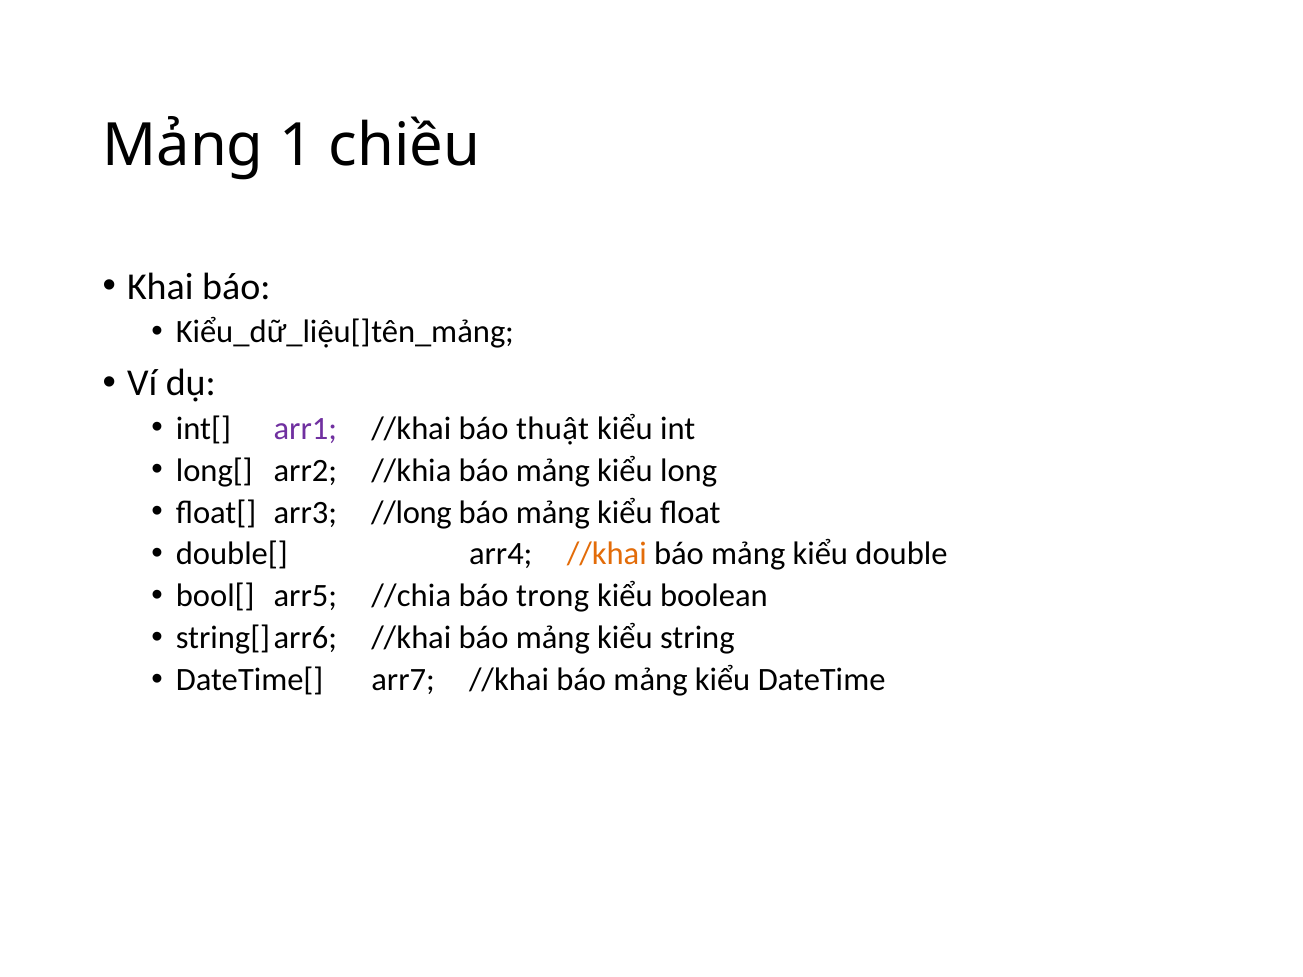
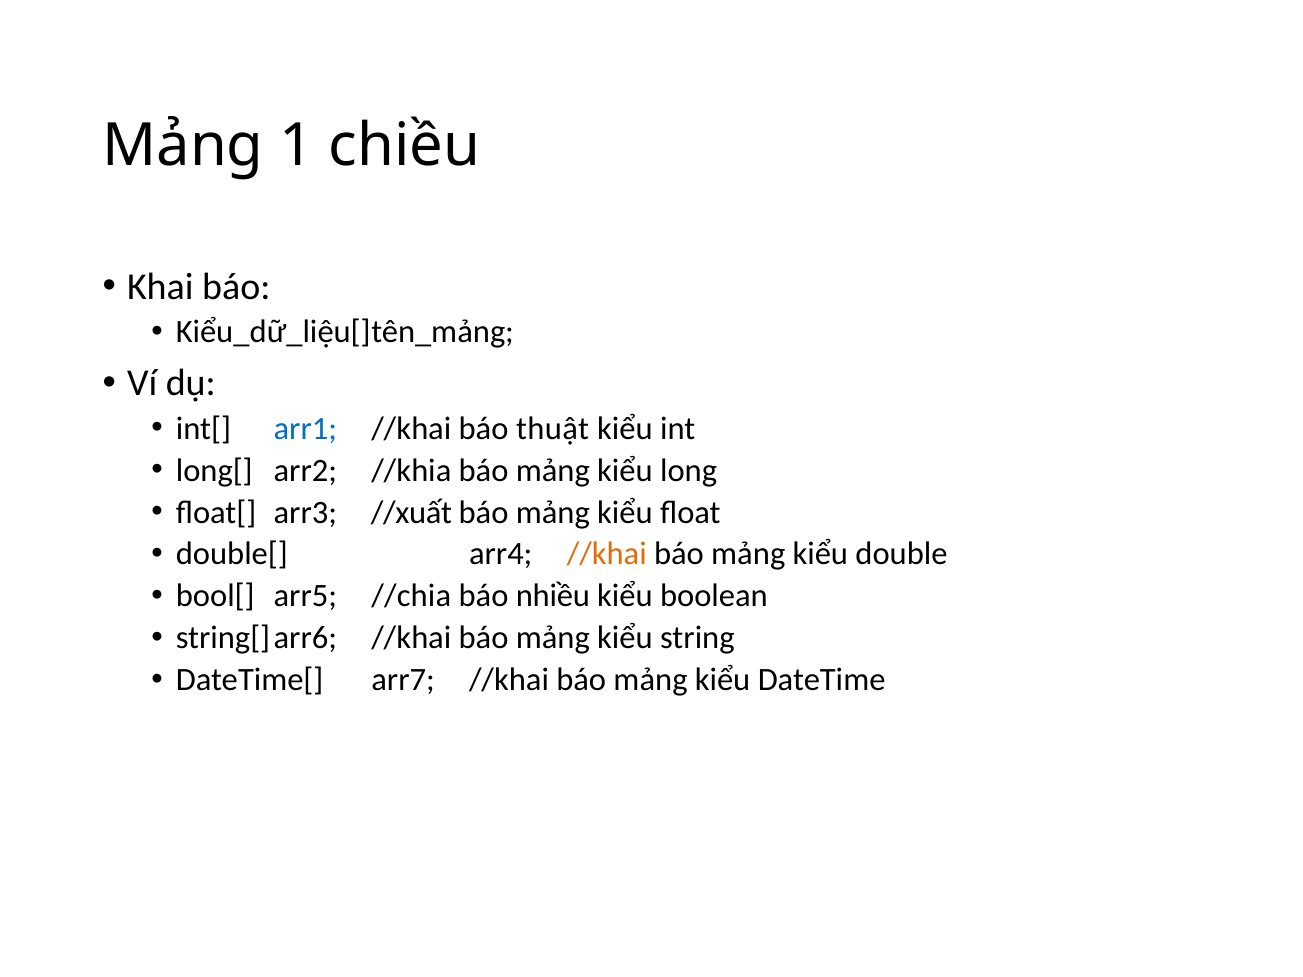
arr1 colour: purple -> blue
//long: //long -> //xuất
trong: trong -> nhiều
